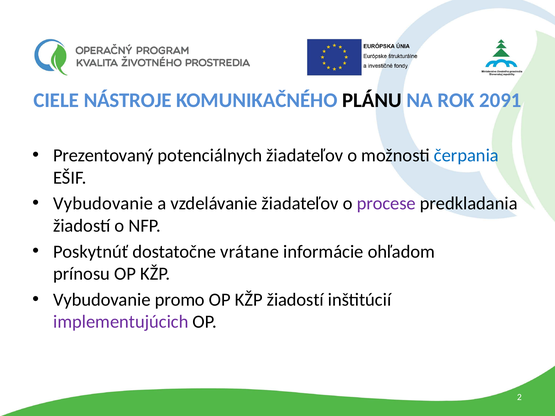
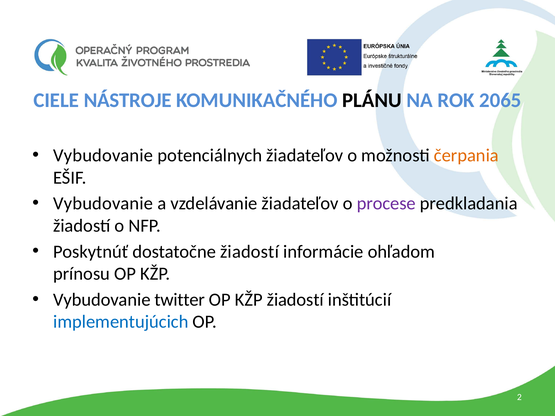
2091: 2091 -> 2065
Prezentovaný at (103, 156): Prezentovaný -> Vybudovanie
čerpania colour: blue -> orange
dostatočne vrátane: vrátane -> žiadostí
promo: promo -> twitter
implementujúcich colour: purple -> blue
